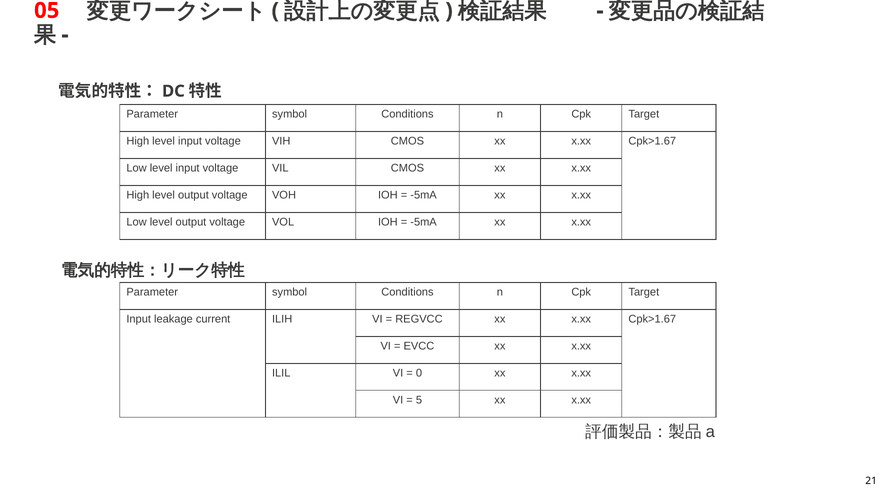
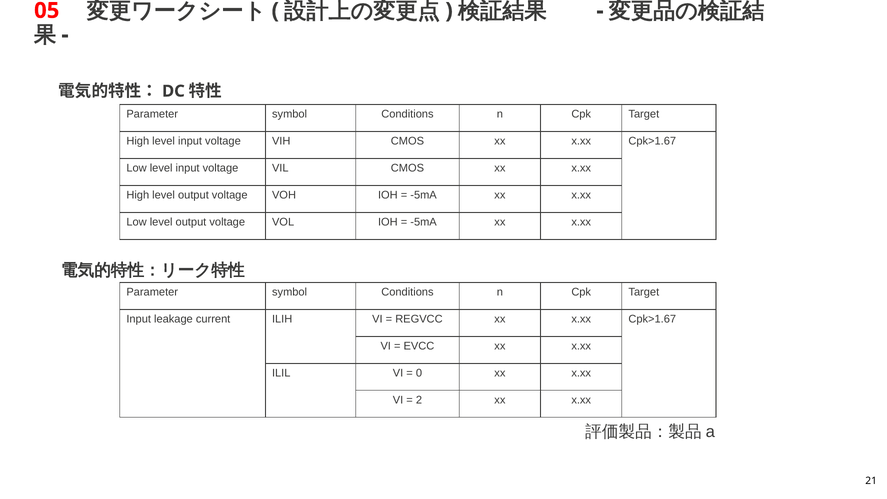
5: 5 -> 2
